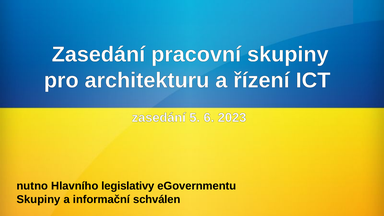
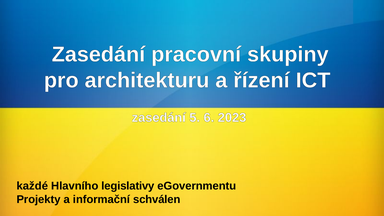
nutno: nutno -> každé
Skupiny at (38, 199): Skupiny -> Projekty
